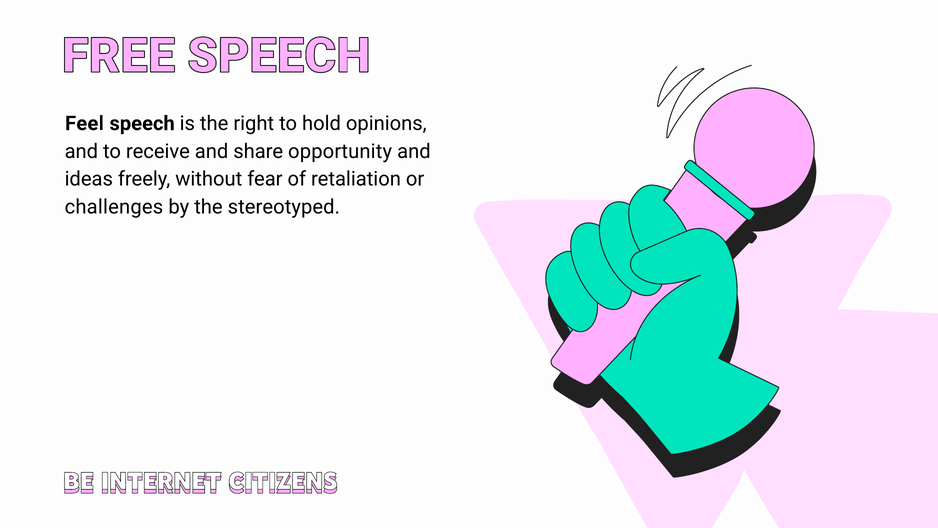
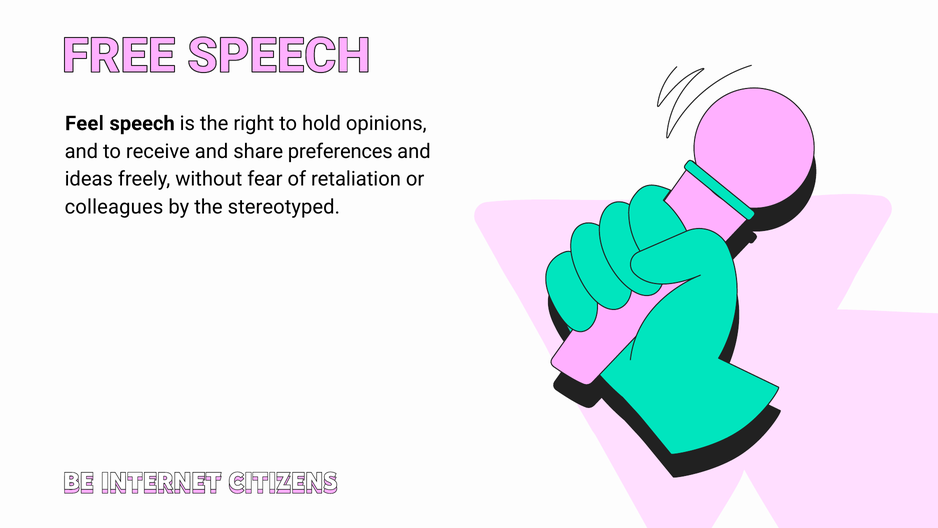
opportunity: opportunity -> preferences
challenges: challenges -> colleagues
